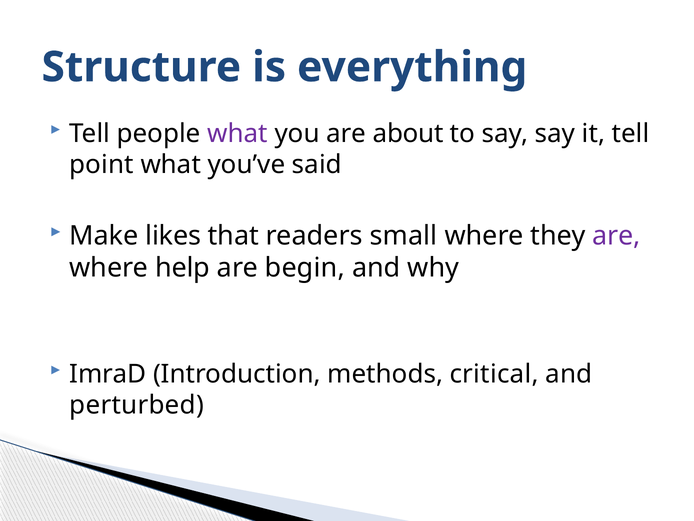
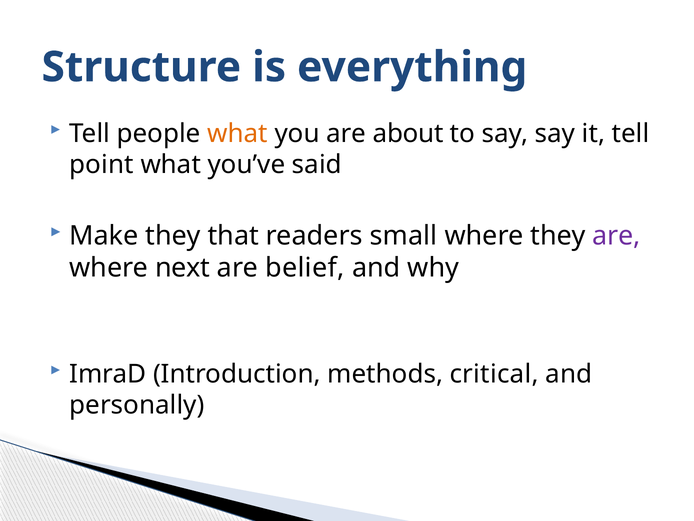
what at (238, 133) colour: purple -> orange
Make likes: likes -> they
help: help -> next
begin: begin -> belief
perturbed: perturbed -> personally
